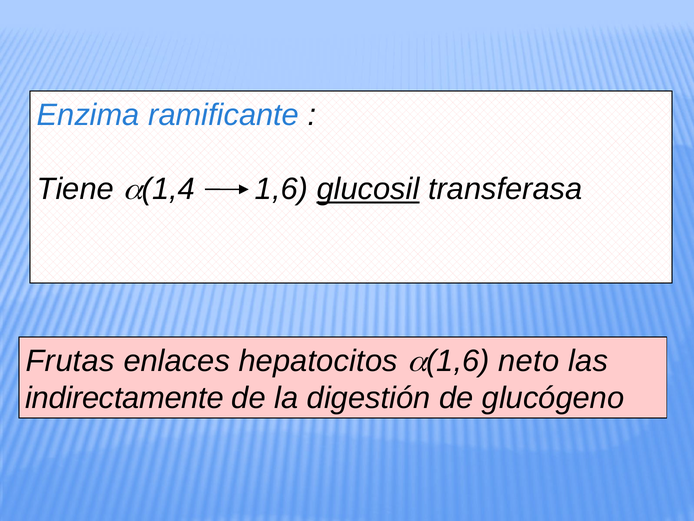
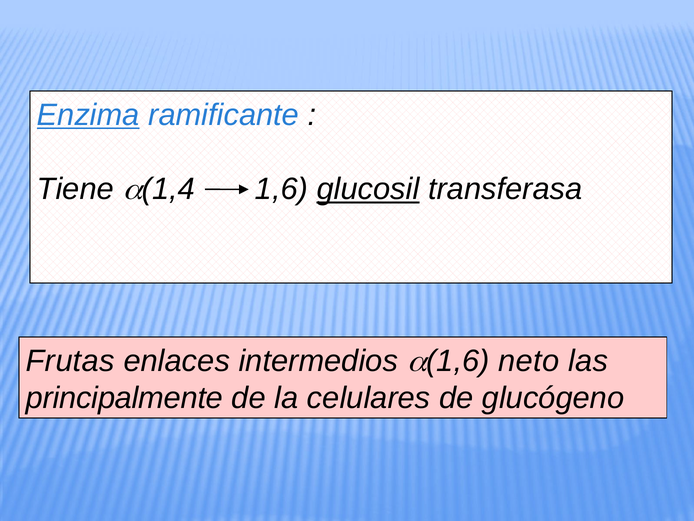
Enzima underline: none -> present
hepatocitos: hepatocitos -> intermedios
indirectamente: indirectamente -> principalmente
digestión: digestión -> celulares
